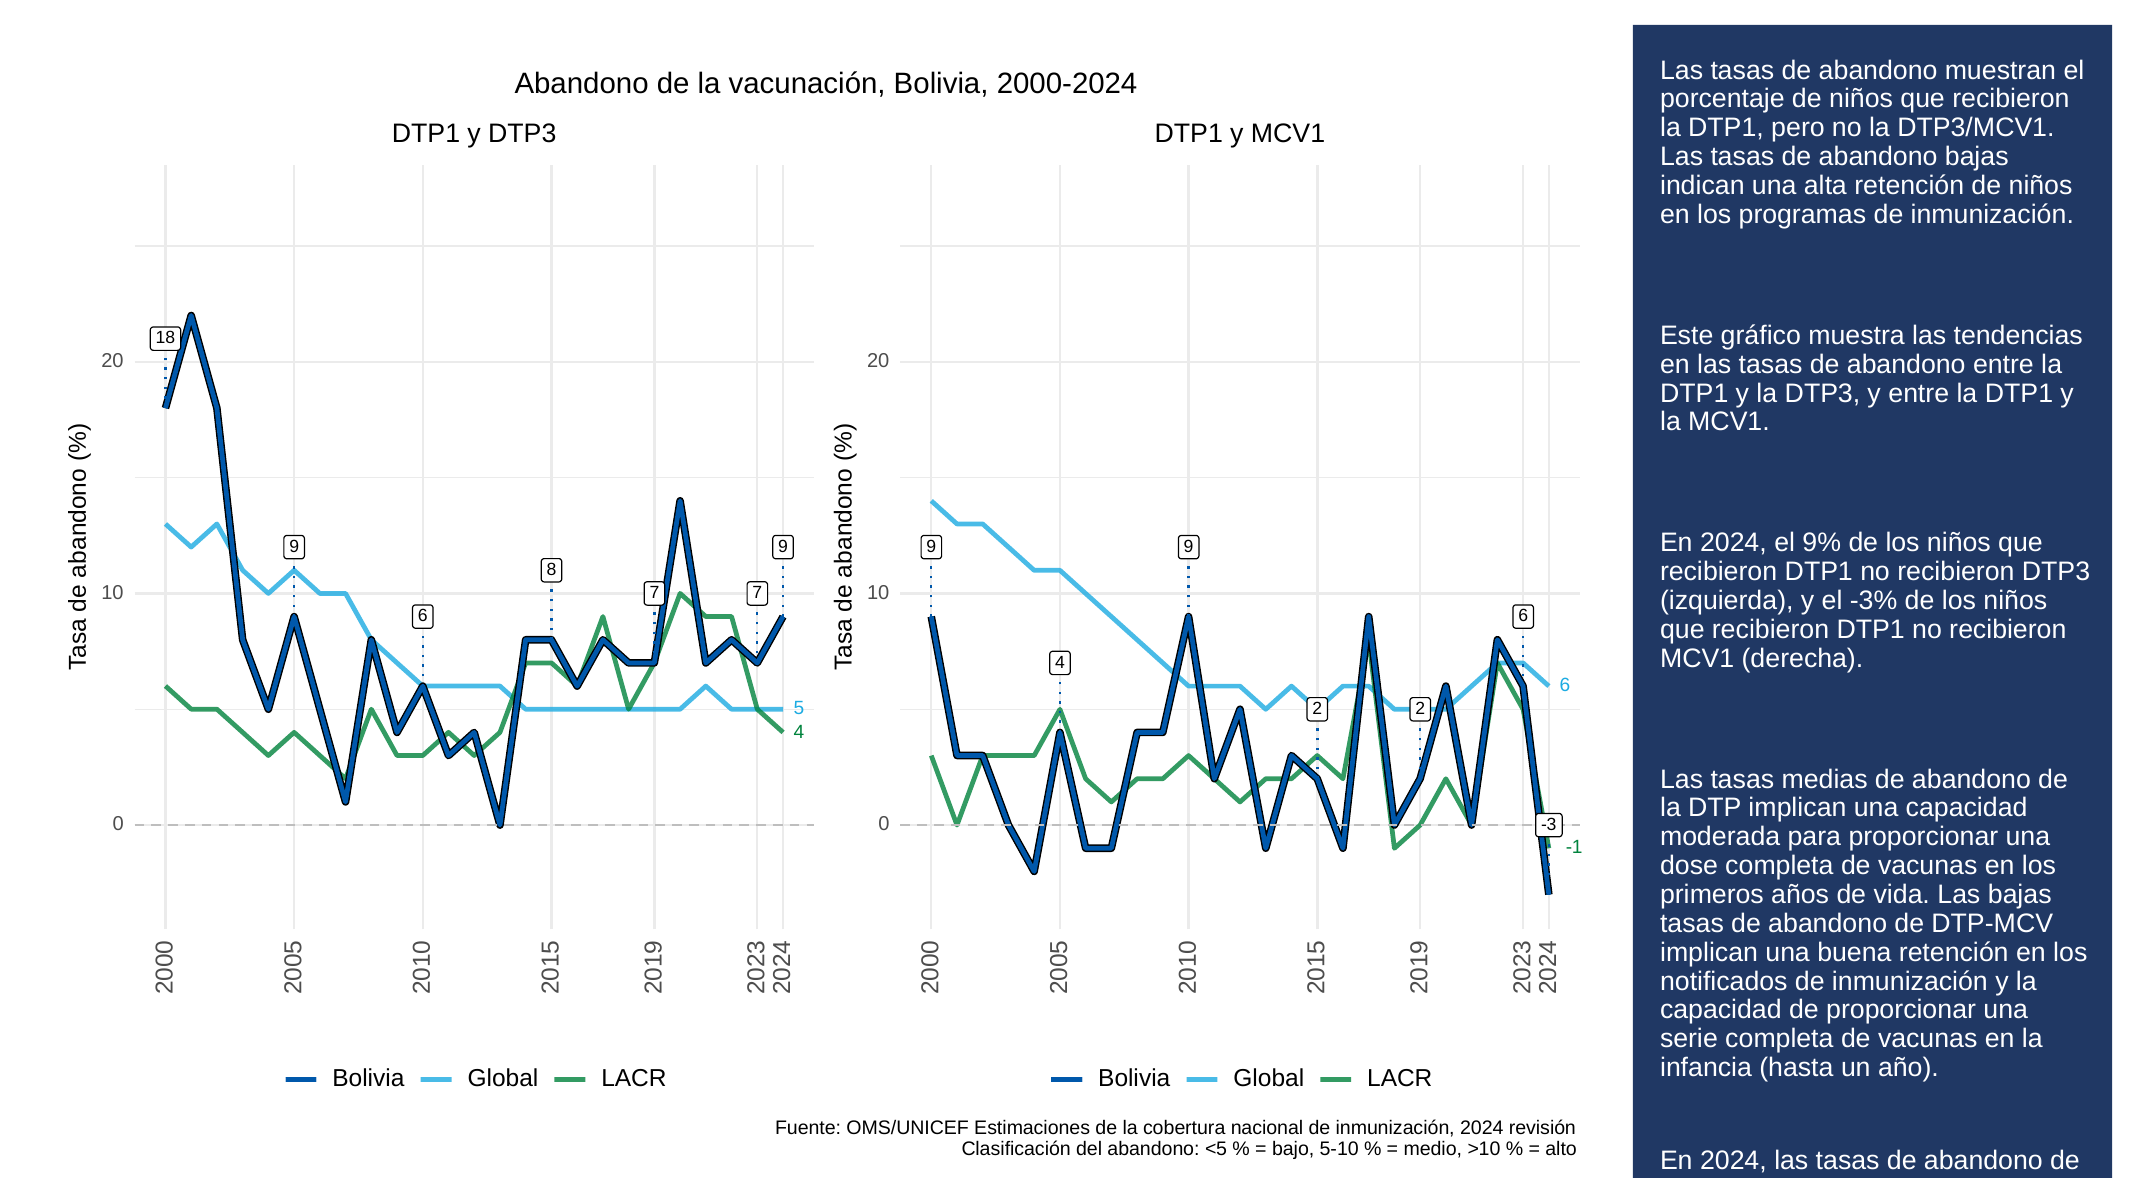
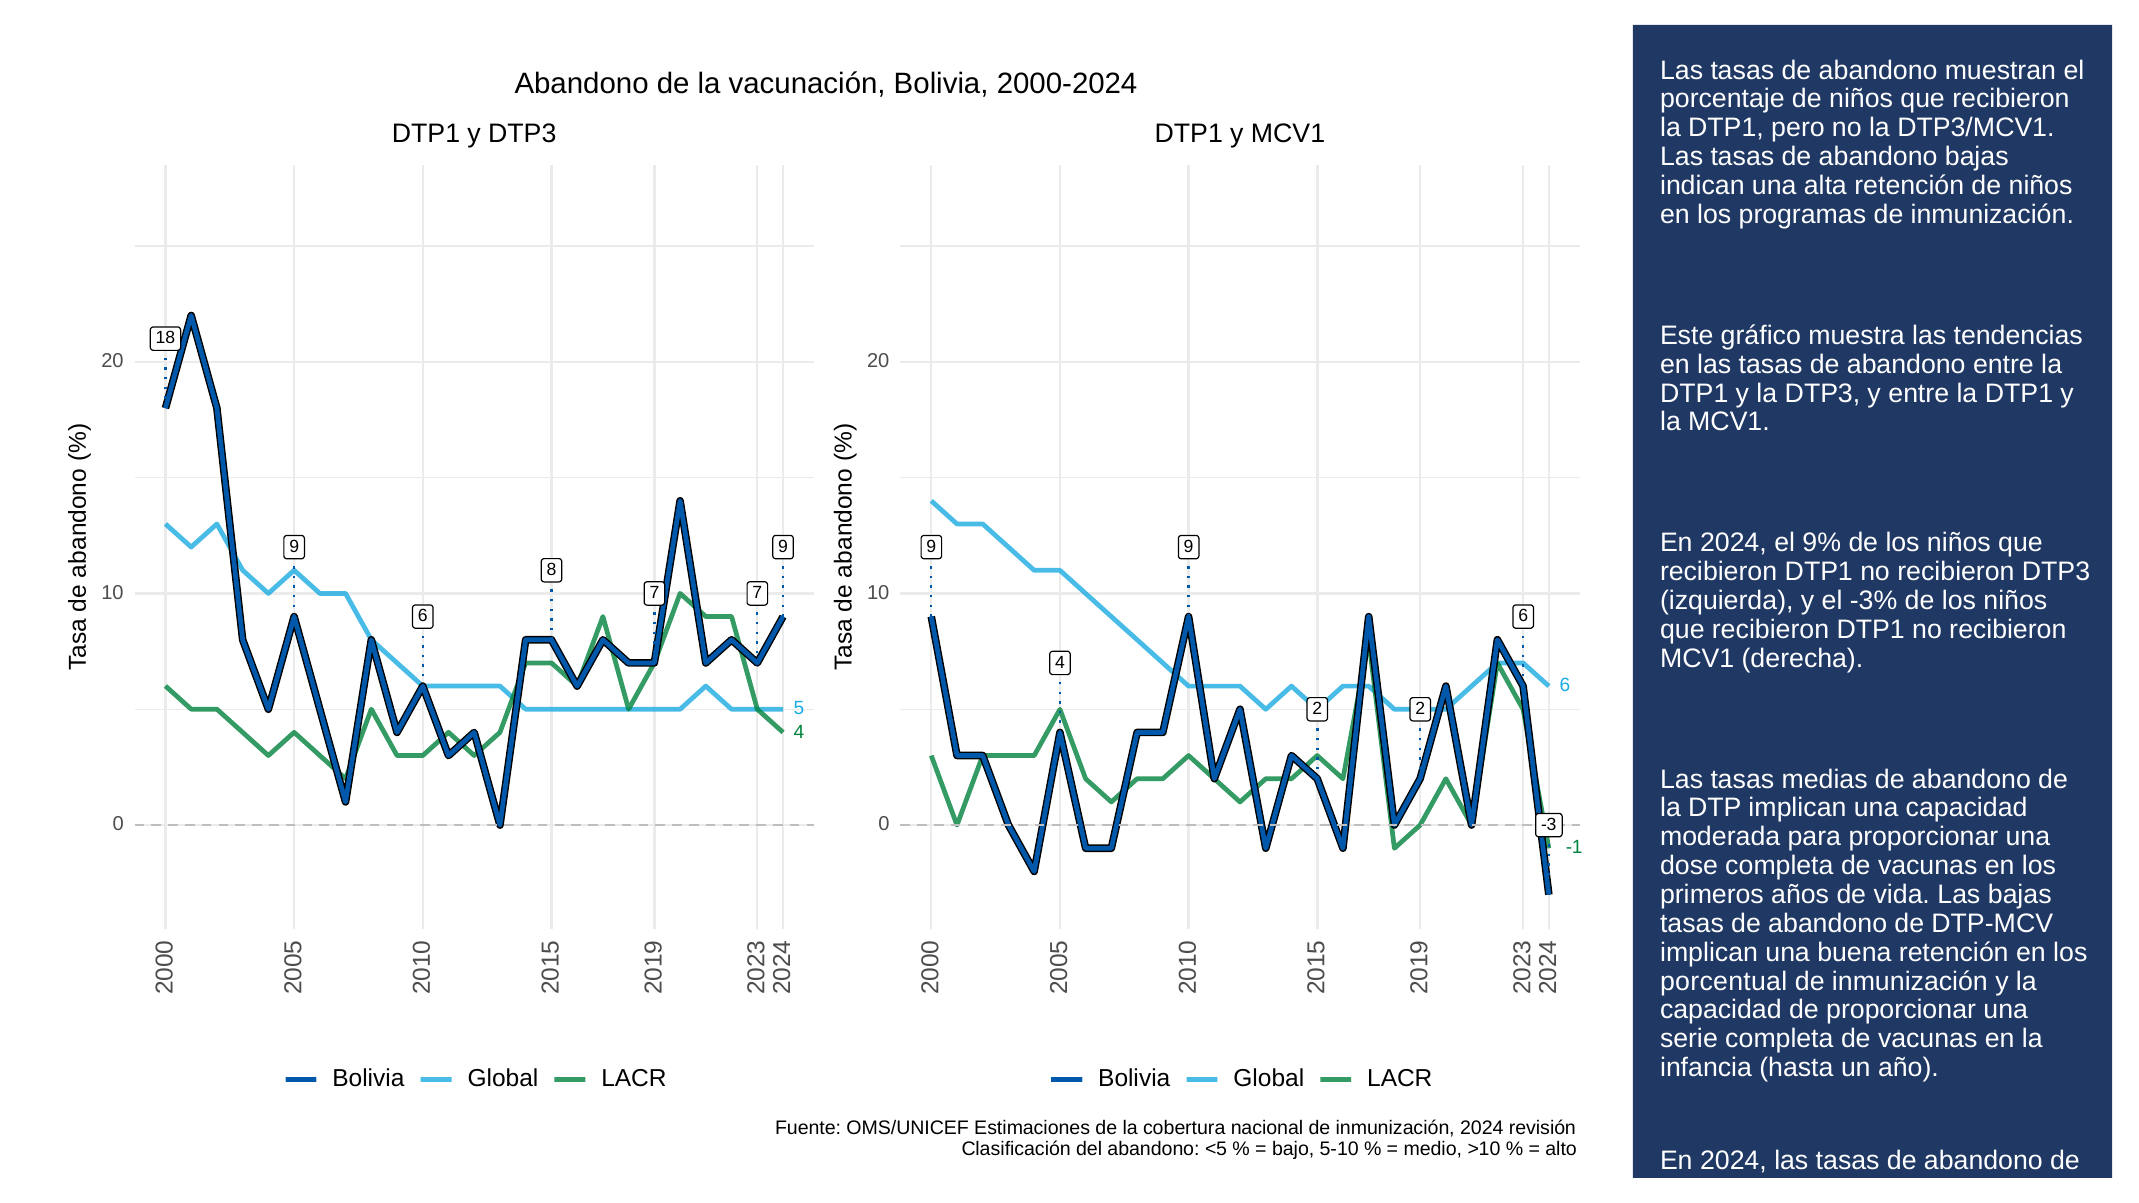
notificados: notificados -> porcentual
